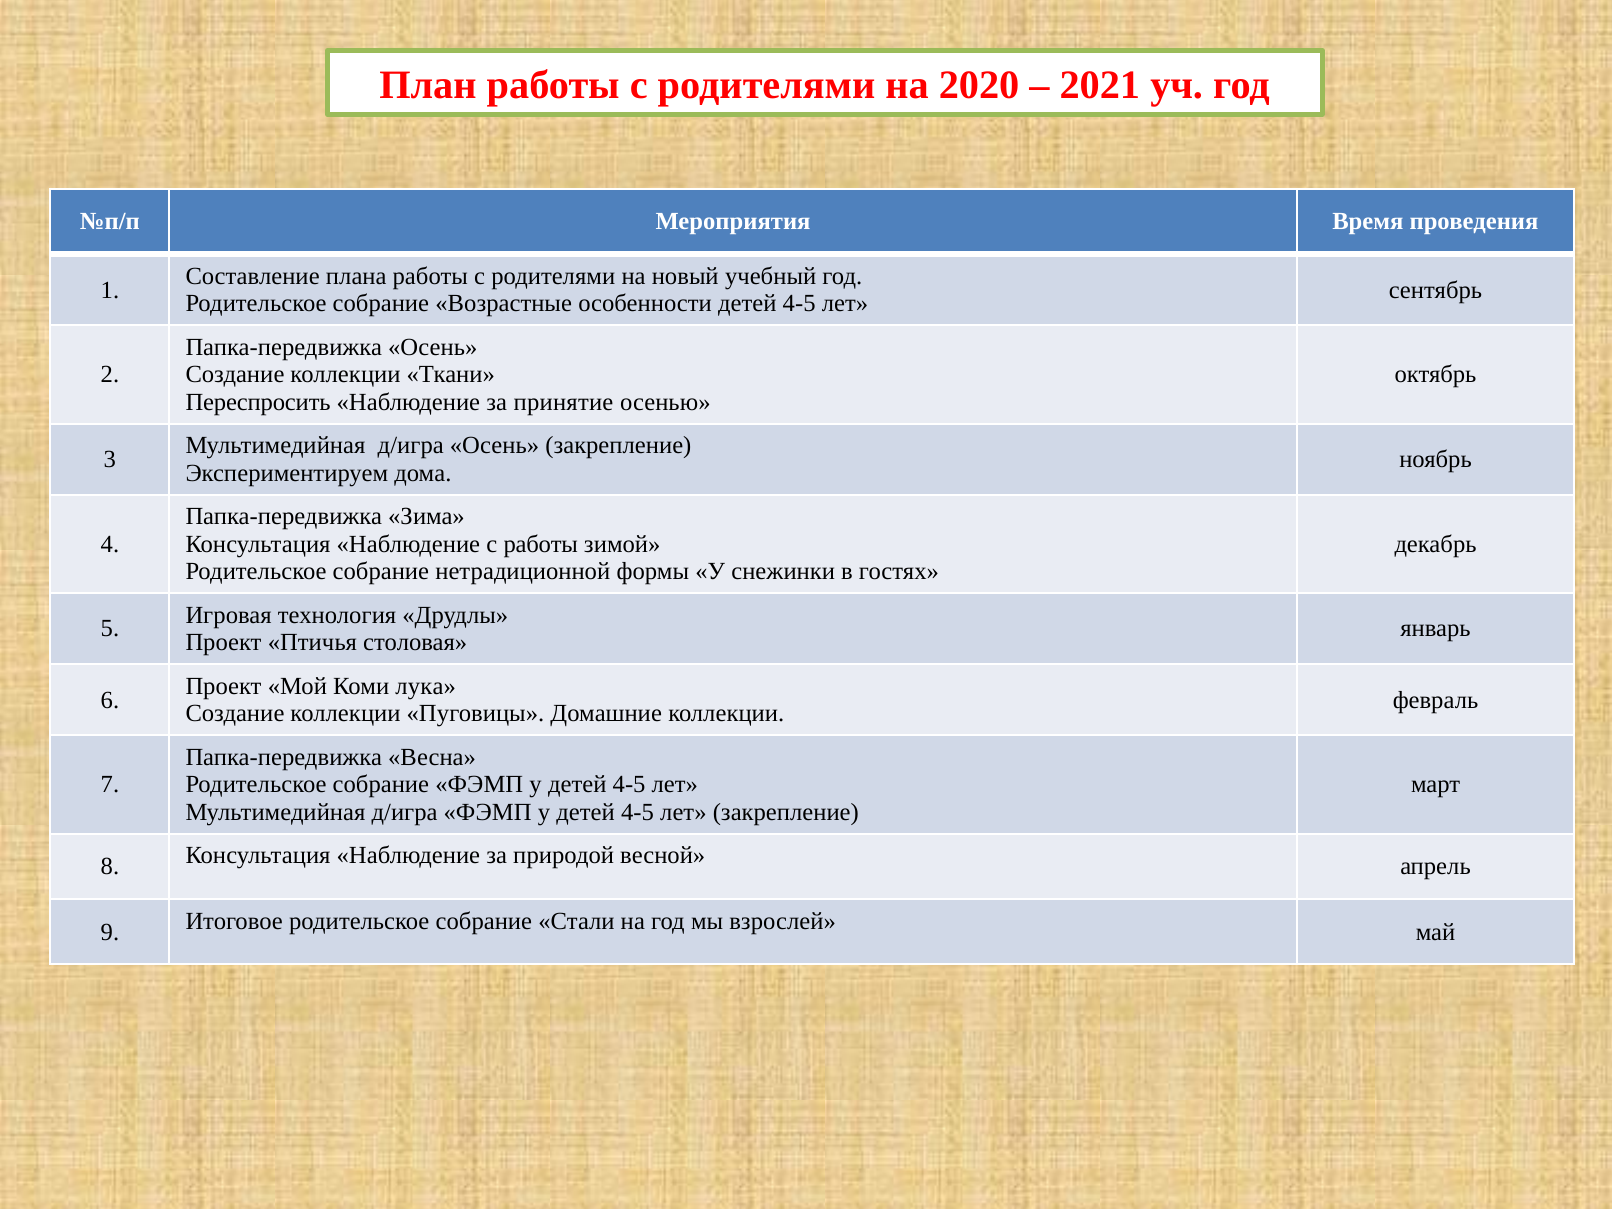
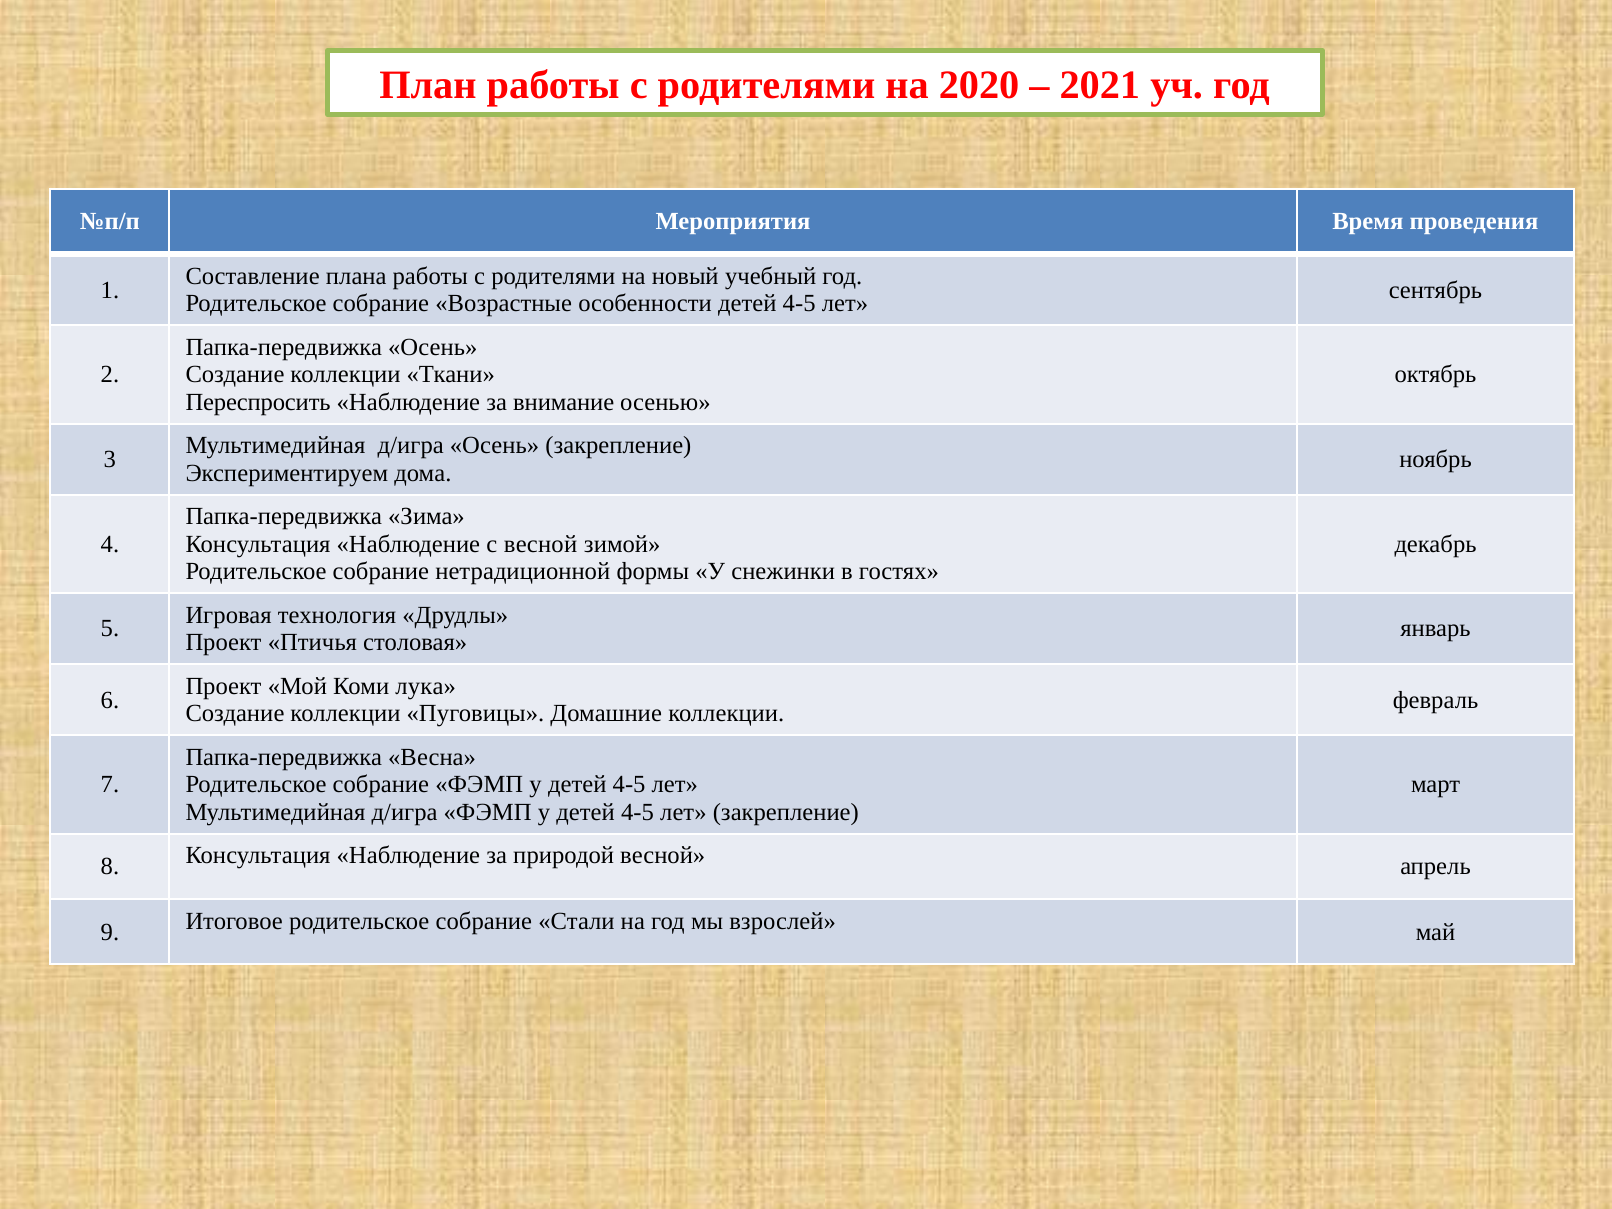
принятие: принятие -> внимание
с работы: работы -> весной
